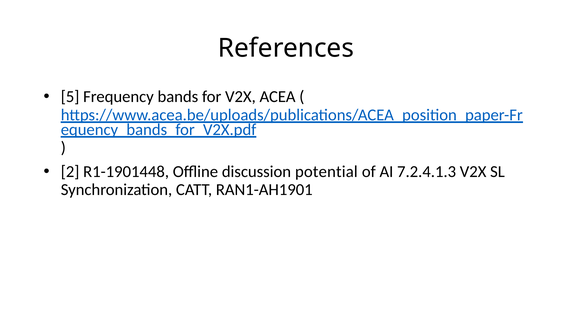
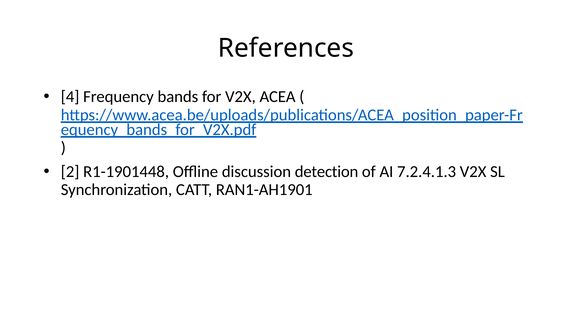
5: 5 -> 4
potential: potential -> detection
